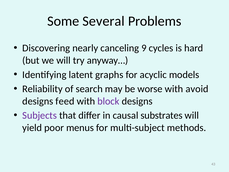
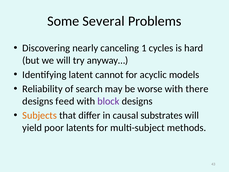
9: 9 -> 1
graphs: graphs -> cannot
avoid: avoid -> there
Subjects colour: purple -> orange
menus: menus -> latents
